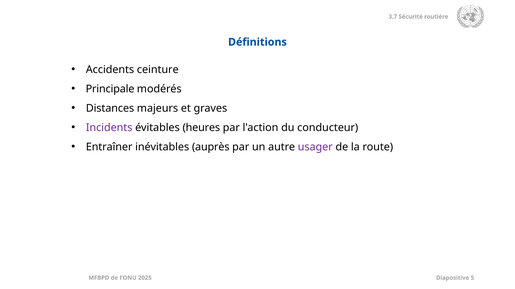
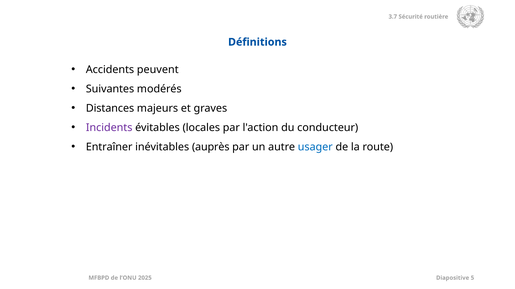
ceinture: ceinture -> peuvent
Principale: Principale -> Suivantes
heures: heures -> locales
usager colour: purple -> blue
